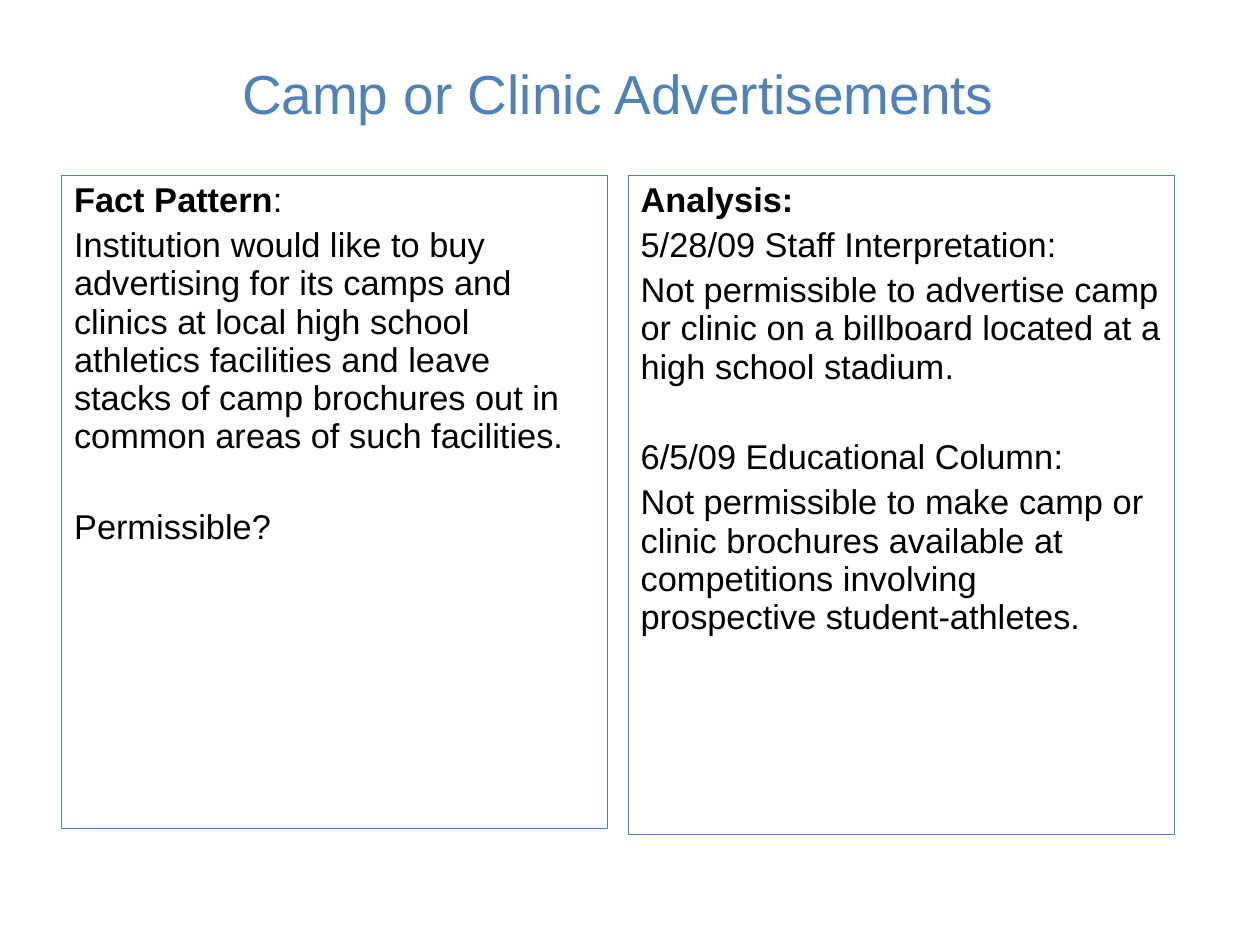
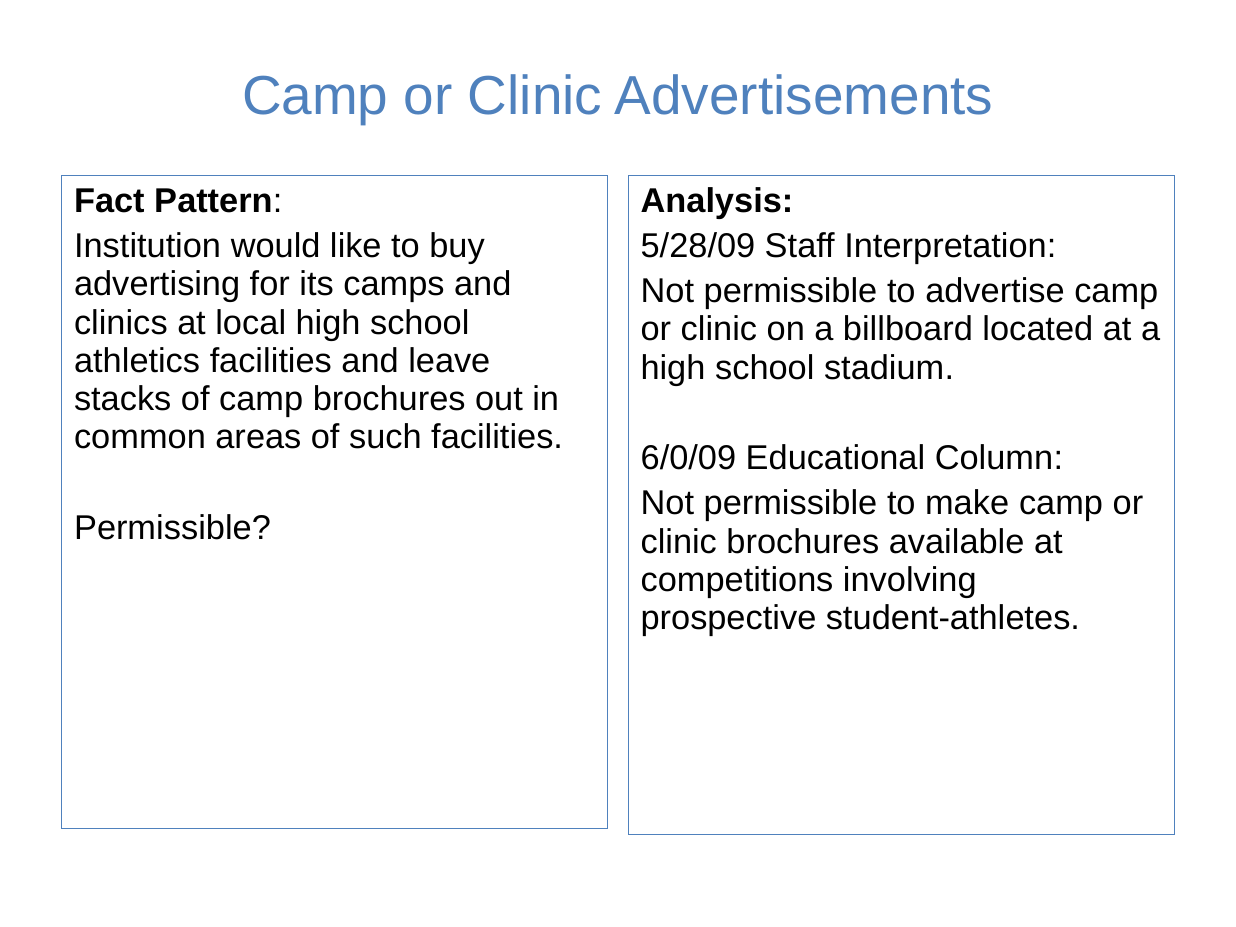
6/5/09: 6/5/09 -> 6/0/09
